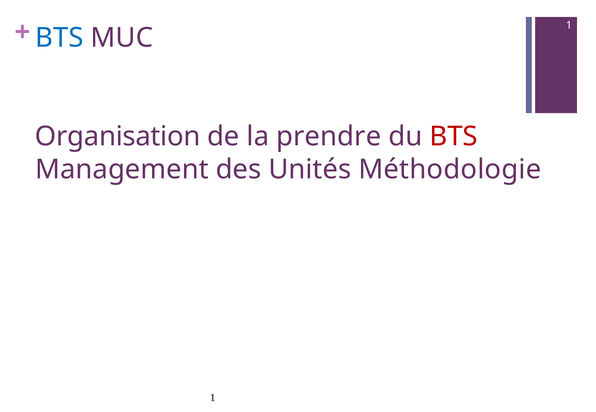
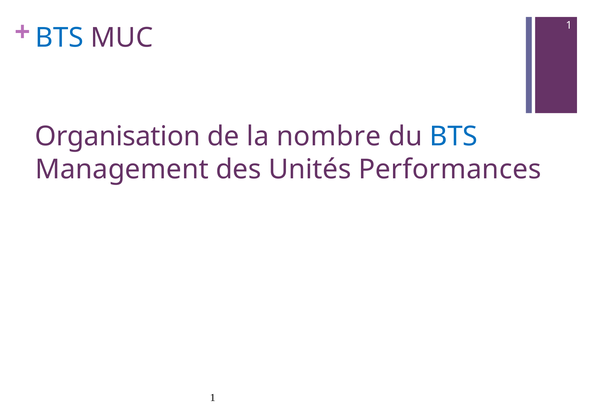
prendre: prendre -> nombre
BTS at (454, 137) colour: red -> blue
Méthodologie: Méthodologie -> Performances
